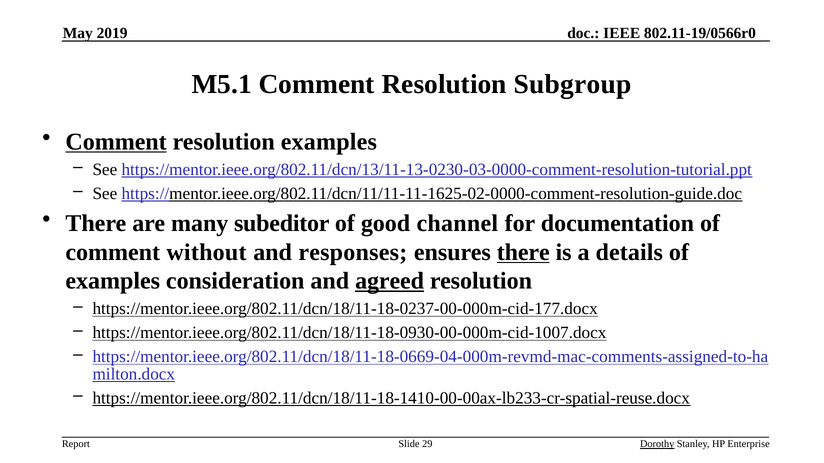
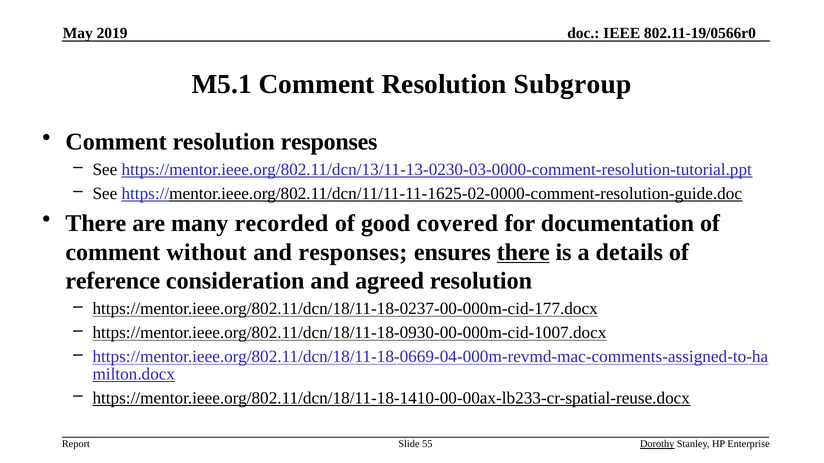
Comment at (116, 142) underline: present -> none
resolution examples: examples -> responses
subeditor: subeditor -> recorded
channel: channel -> covered
examples at (113, 281): examples -> reference
agreed underline: present -> none
29: 29 -> 55
